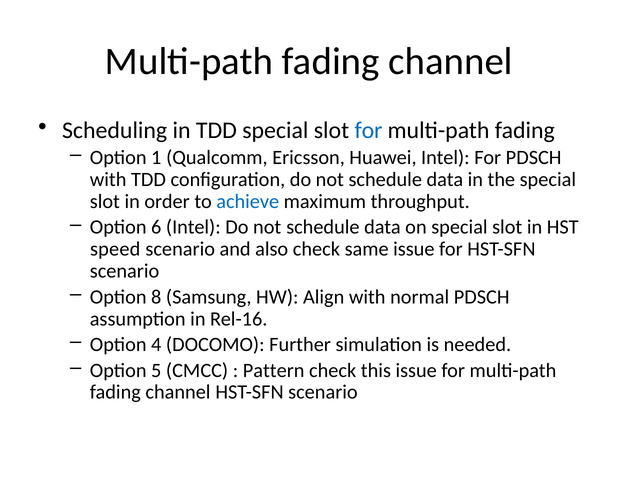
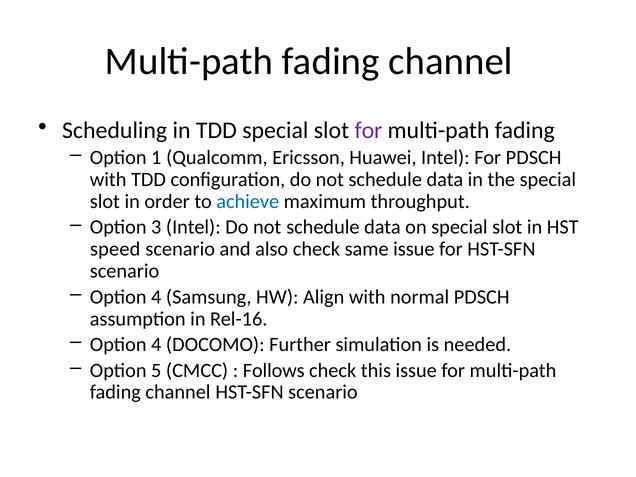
for at (368, 130) colour: blue -> purple
6: 6 -> 3
8 at (156, 297): 8 -> 4
Pattern: Pattern -> Follows
